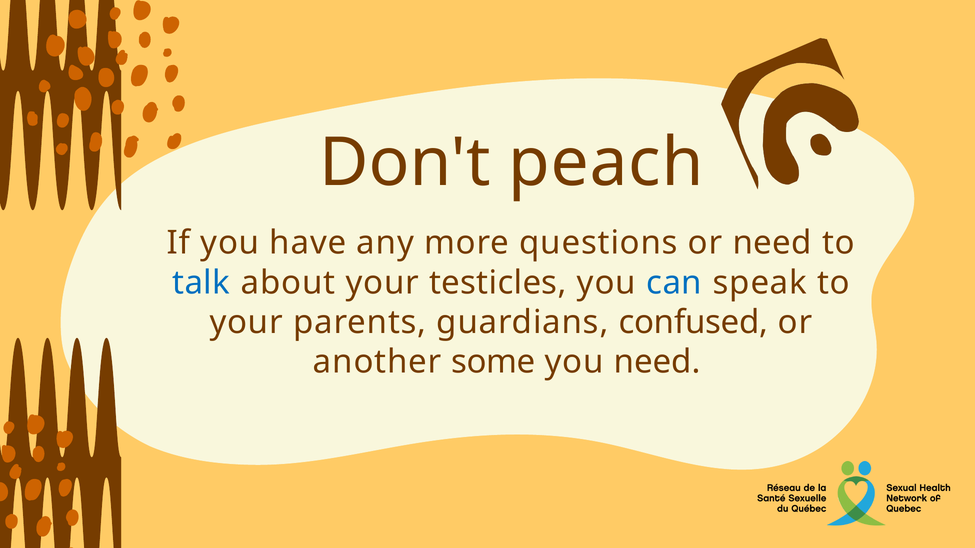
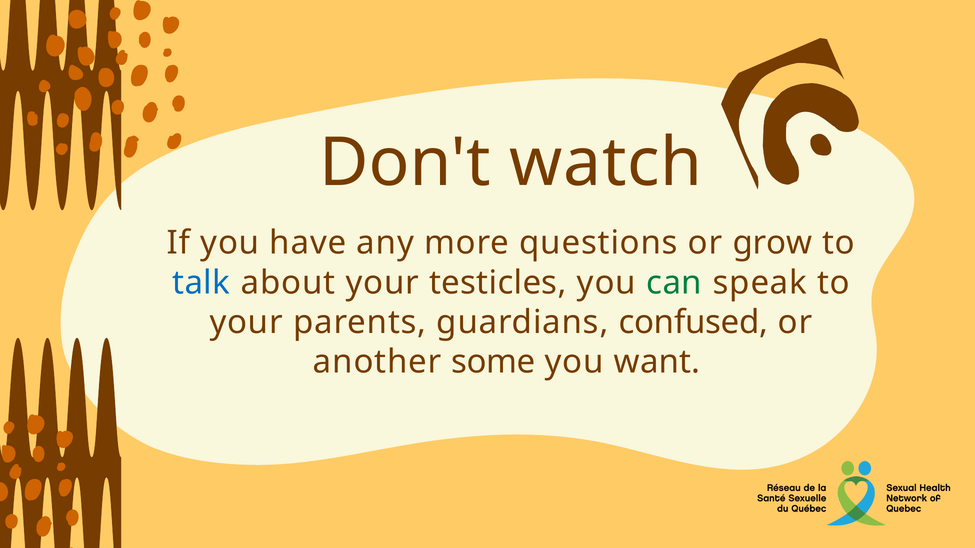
peach: peach -> watch
or need: need -> grow
can colour: blue -> green
you need: need -> want
